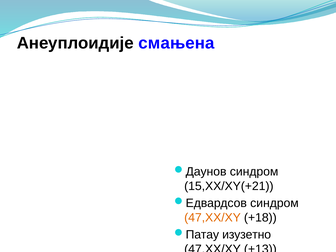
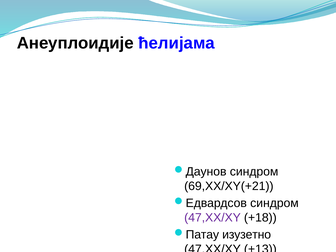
смањена: смањена -> ћелијама
15,XX/XY(+21: 15,XX/XY(+21 -> 69,XX/XY(+21
47,XX/XY at (213, 218) colour: orange -> purple
